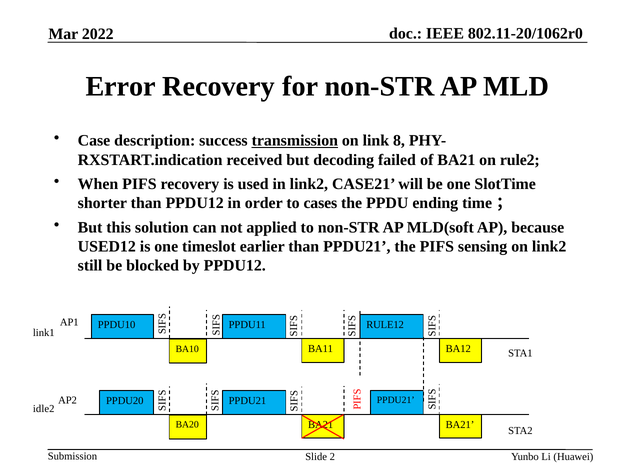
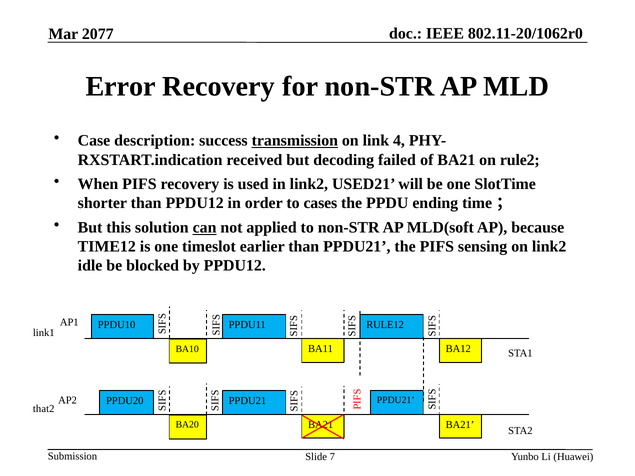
2022: 2022 -> 2077
8: 8 -> 4
CASE21: CASE21 -> USED21
can underline: none -> present
USED12: USED12 -> TIME12
still: still -> idle
idle2: idle2 -> that2
2: 2 -> 7
